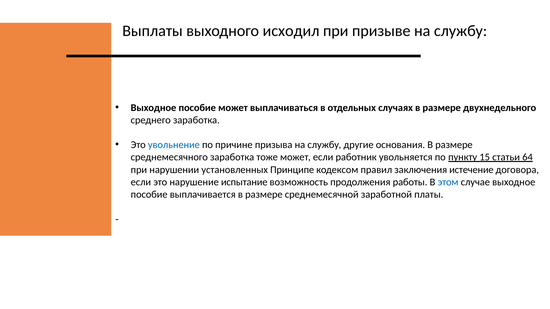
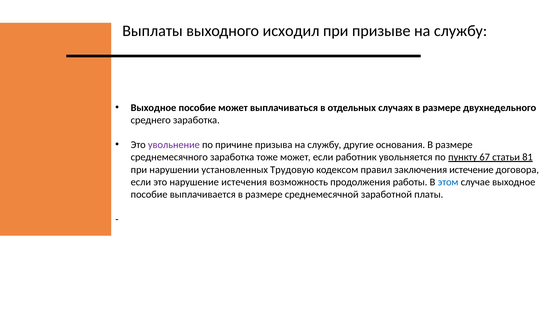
увольнение colour: blue -> purple
15: 15 -> 67
64: 64 -> 81
Принципе: Принципе -> Трудовую
испытание: испытание -> истечения
